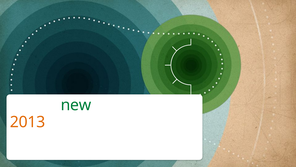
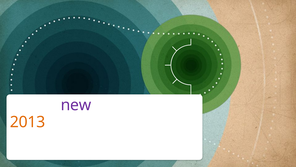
new colour: green -> purple
